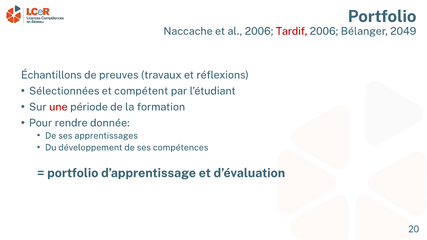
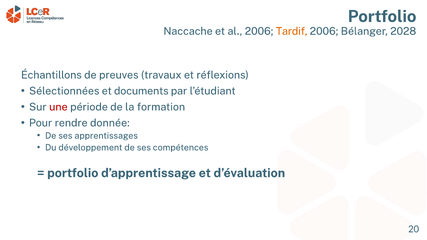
Tardif colour: red -> orange
2049: 2049 -> 2028
compétent: compétent -> documents
